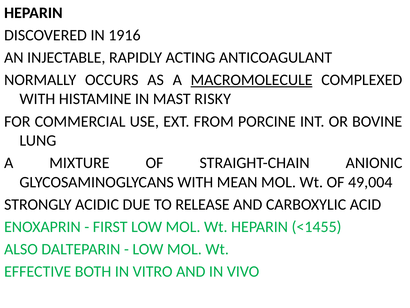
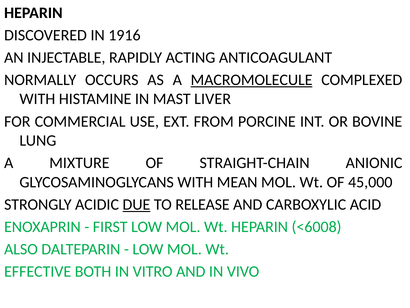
RISKY: RISKY -> LIVER
49,004: 49,004 -> 45,000
DUE underline: none -> present
<1455: <1455 -> <6008
